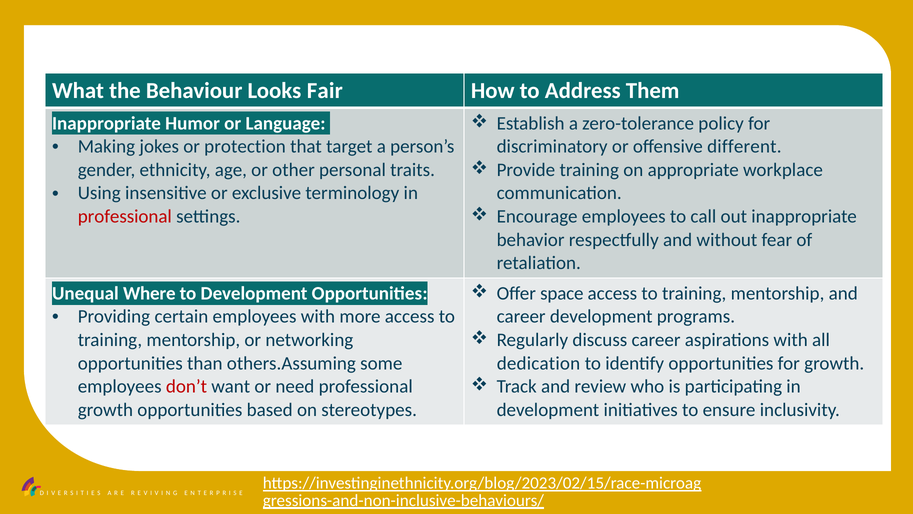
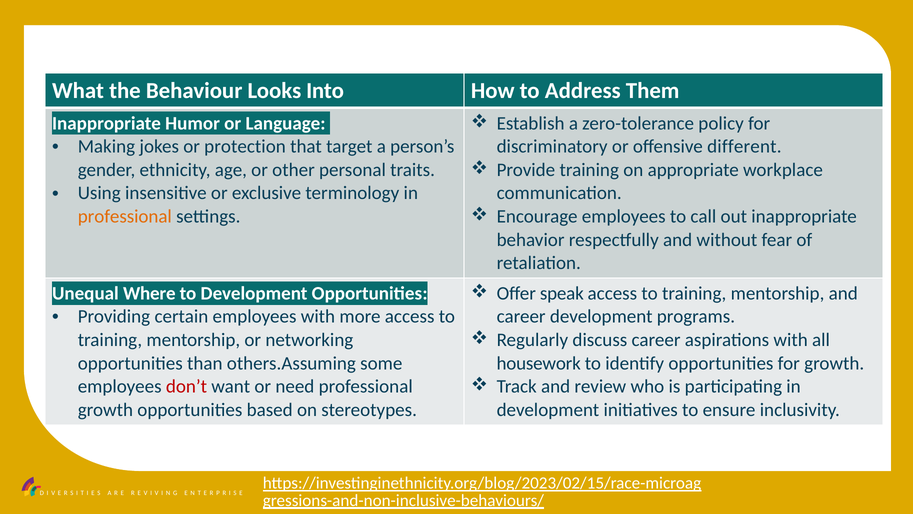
Fair: Fair -> Into
professional at (125, 216) colour: red -> orange
space: space -> speak
dedication: dedication -> housework
